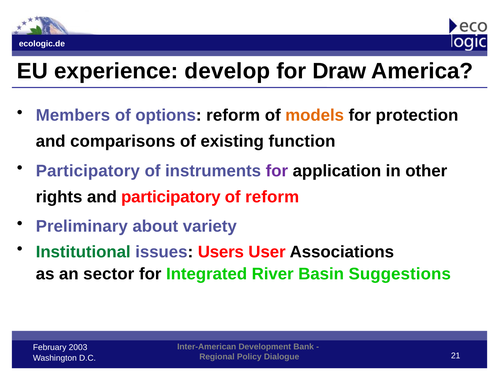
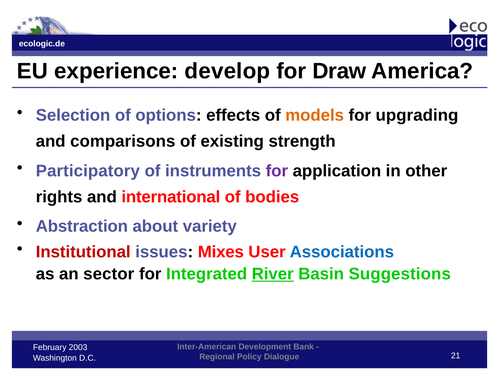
Members: Members -> Selection
options reform: reform -> effects
protection: protection -> upgrading
function: function -> strength
and participatory: participatory -> international
of reform: reform -> bodies
Preliminary: Preliminary -> Abstraction
Institutional colour: green -> red
Users: Users -> Mixes
Associations colour: black -> blue
River underline: none -> present
